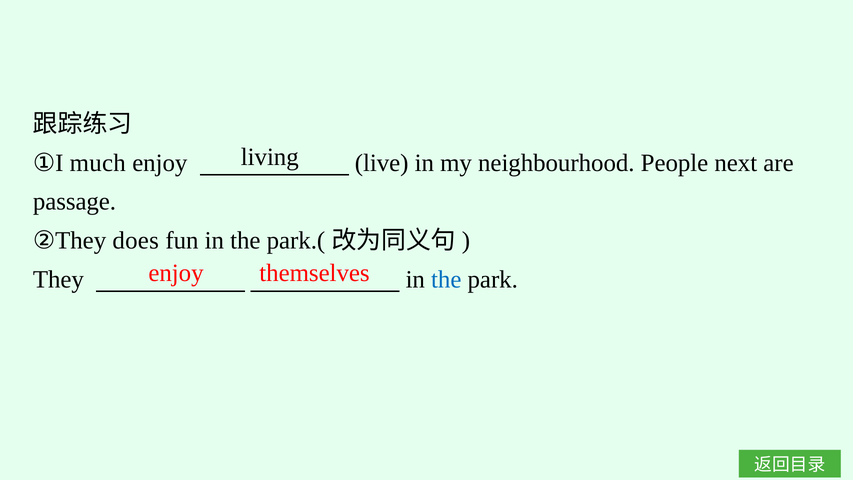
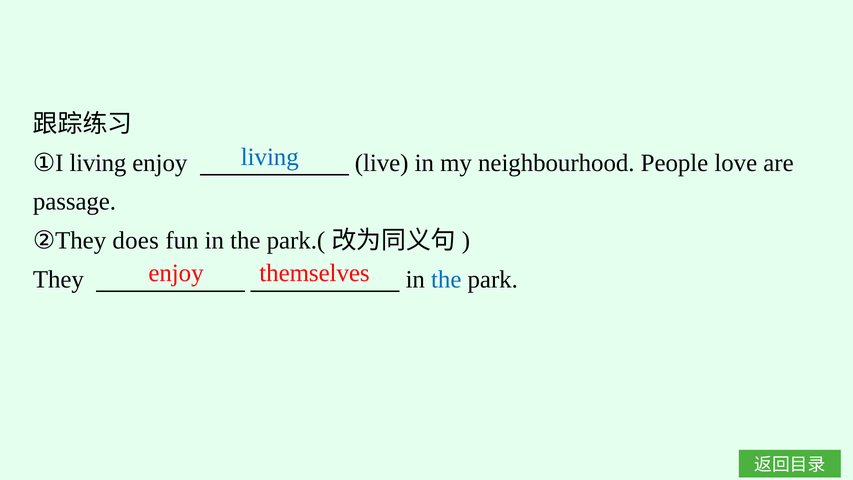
living at (270, 157) colour: black -> blue
①I much: much -> living
next: next -> love
